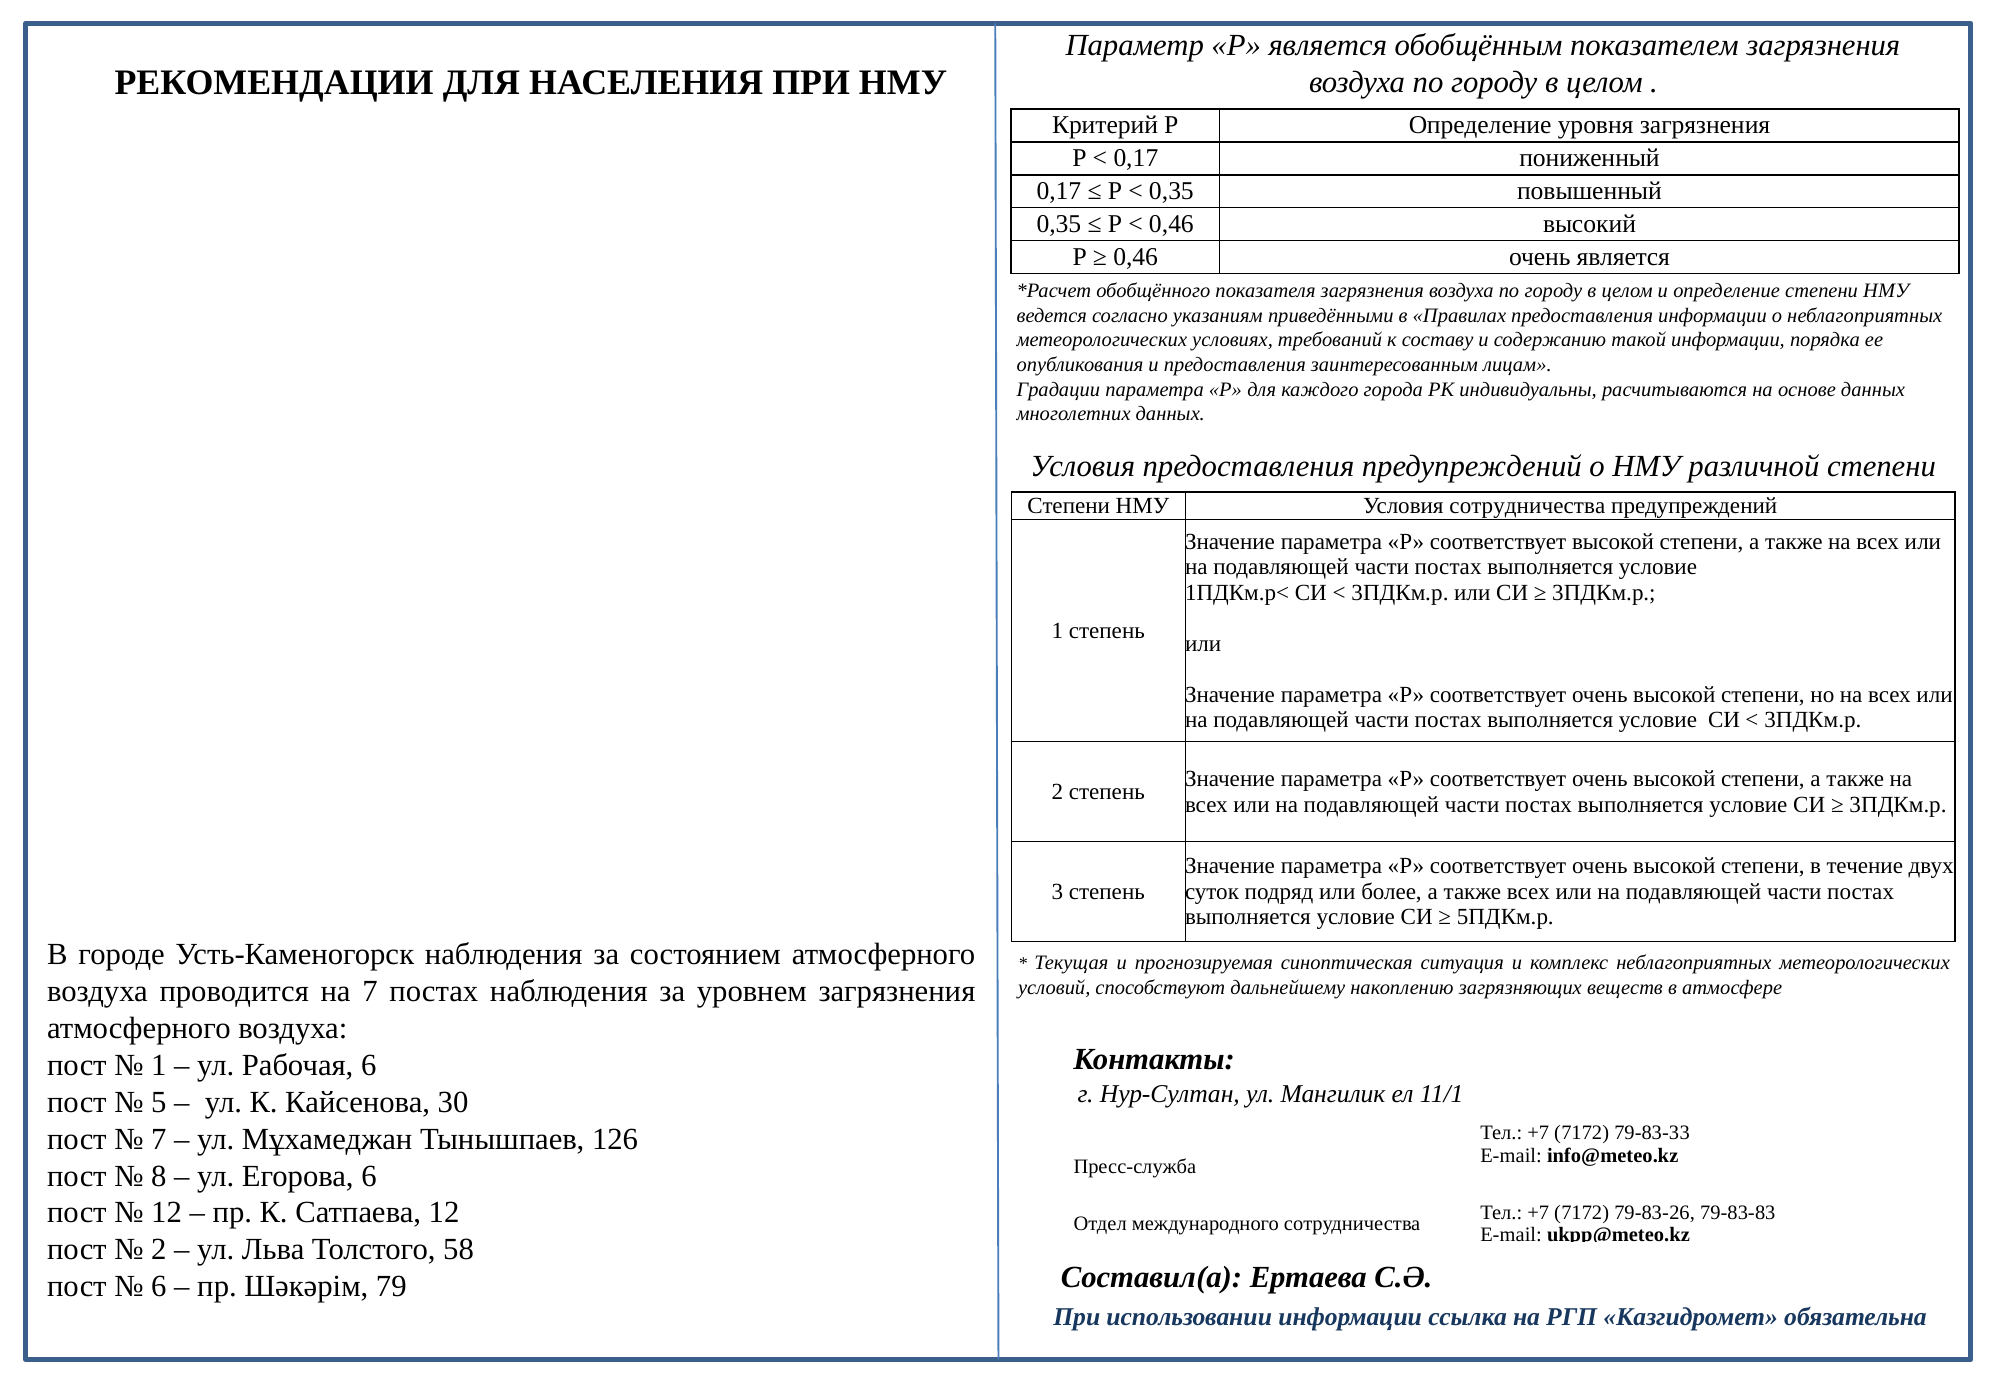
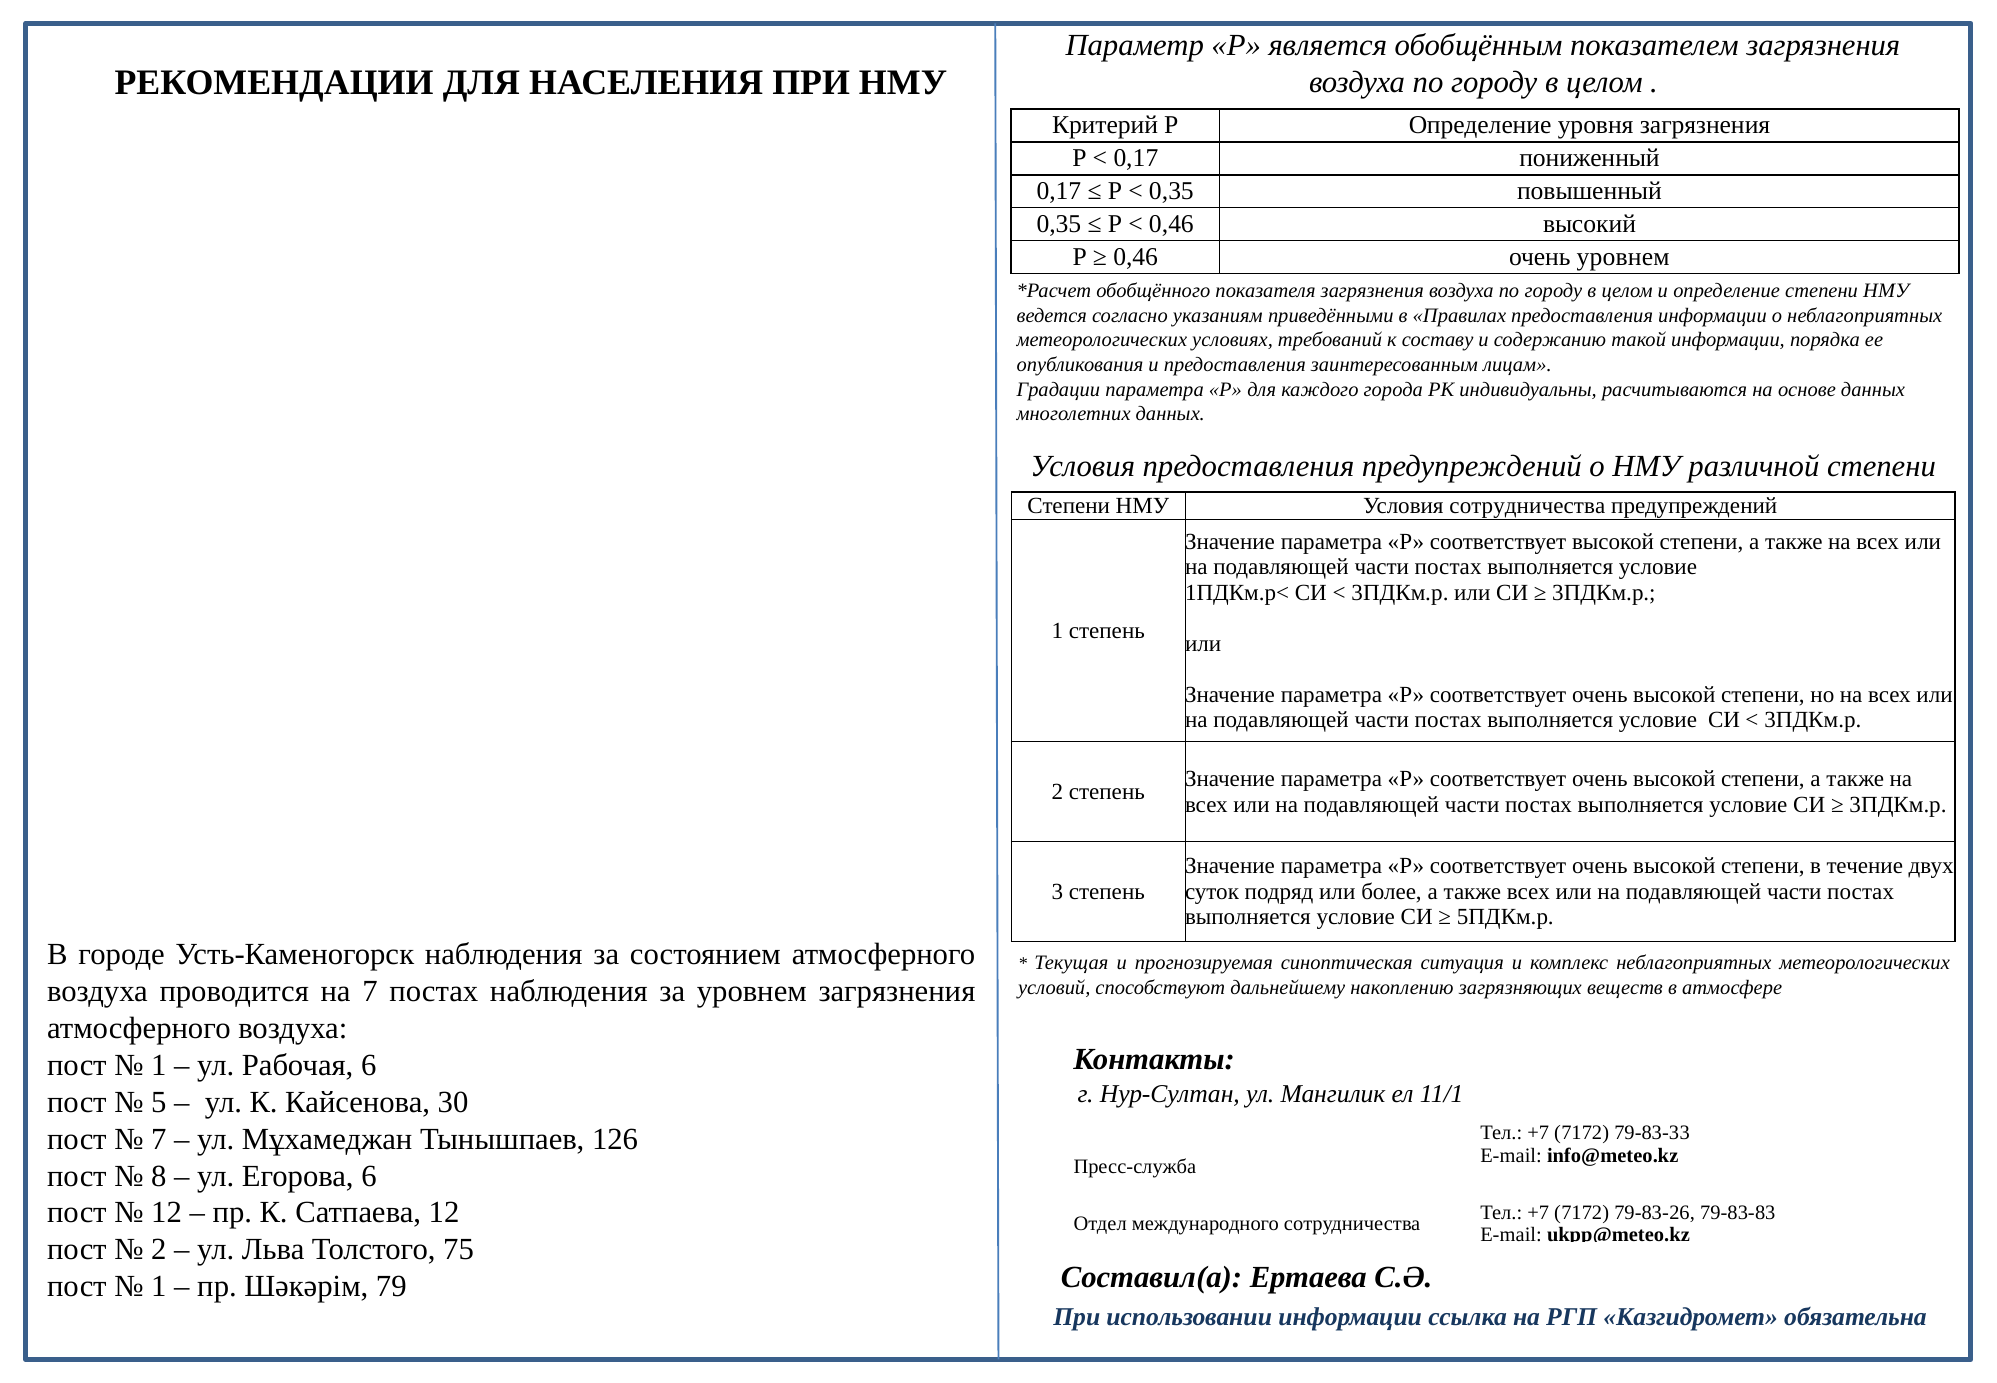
очень является: является -> уровнем
58: 58 -> 75
6 at (159, 1286): 6 -> 1
